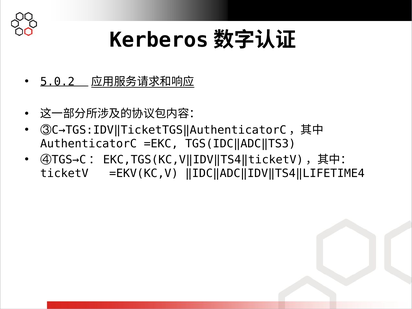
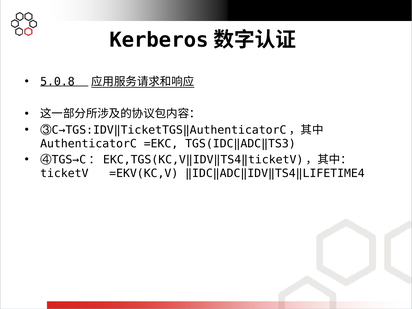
5.0.2: 5.0.2 -> 5.0.8
